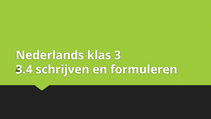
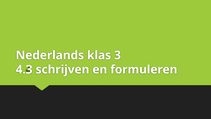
3.4: 3.4 -> 4.3
